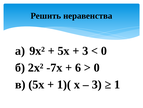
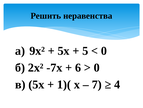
3 at (85, 51): 3 -> 5
3 at (97, 84): 3 -> 7
1: 1 -> 4
